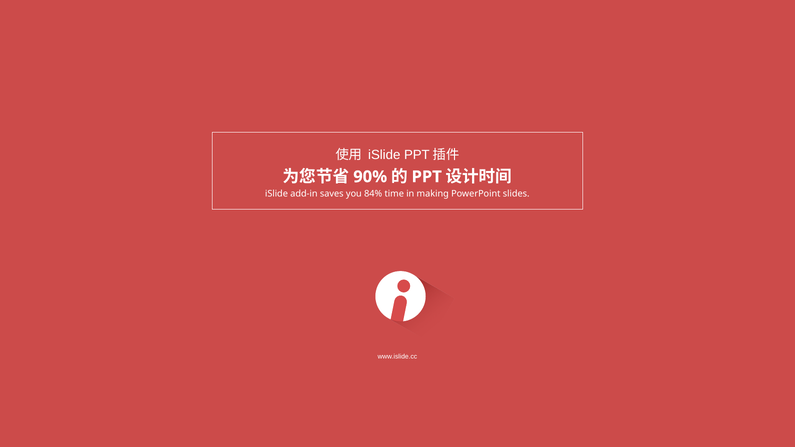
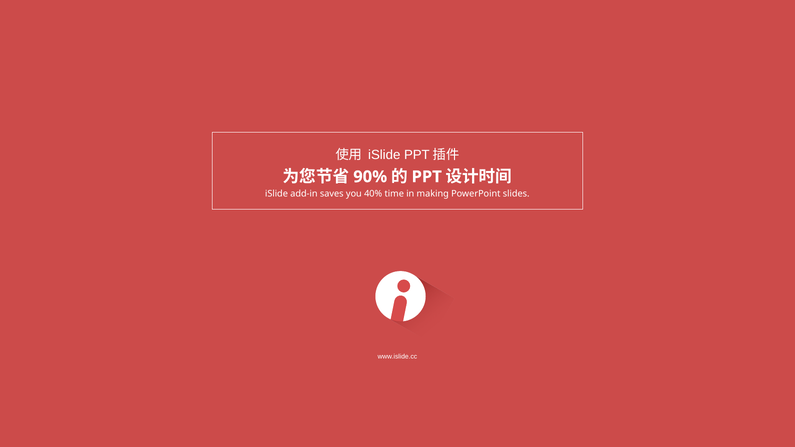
84%: 84% -> 40%
